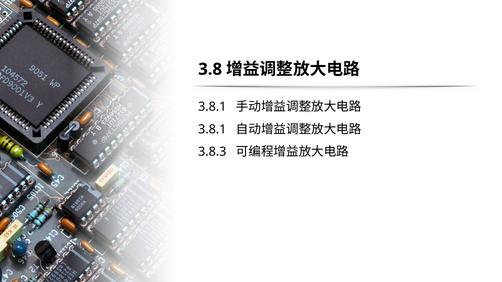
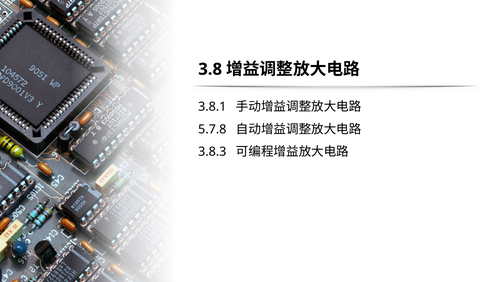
3.8.1 at (212, 129): 3.8.1 -> 5.7.8
